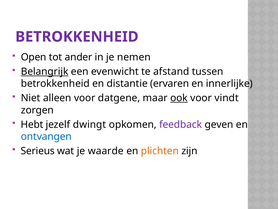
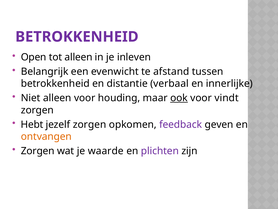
tot ander: ander -> alleen
nemen: nemen -> inleven
Belangrijk underline: present -> none
ervaren: ervaren -> verbaal
datgene: datgene -> houding
jezelf dwingt: dwingt -> zorgen
ontvangen colour: blue -> orange
Serieus at (38, 151): Serieus -> Zorgen
plichten colour: orange -> purple
